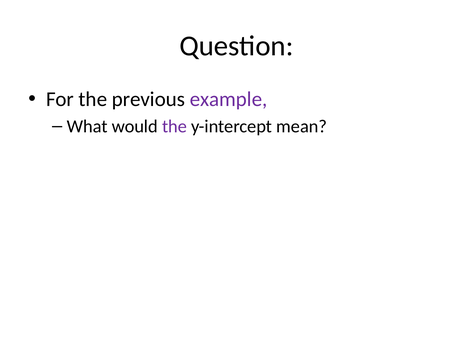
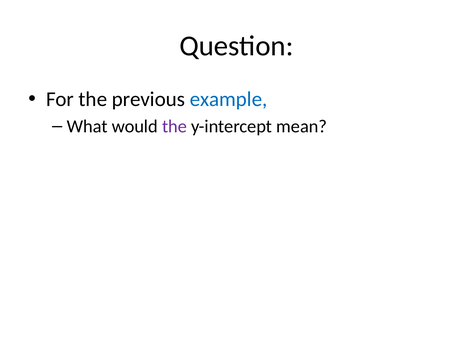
example colour: purple -> blue
